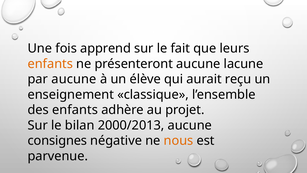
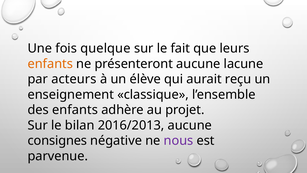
apprend: apprend -> quelque
par aucune: aucune -> acteurs
2000/2013: 2000/2013 -> 2016/2013
nous colour: orange -> purple
